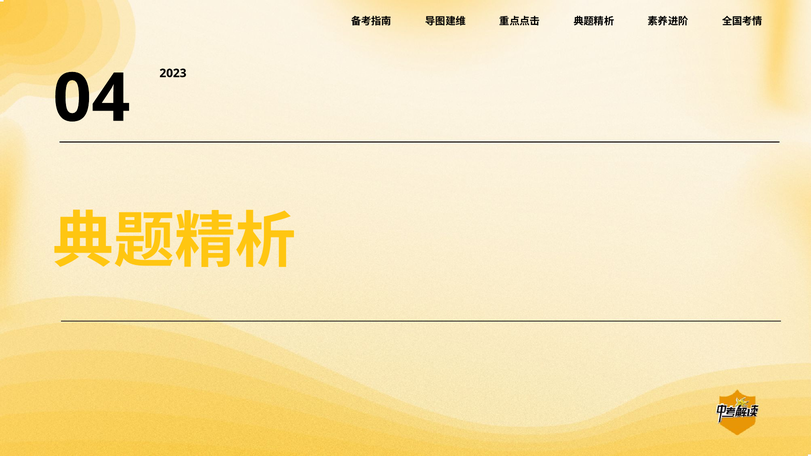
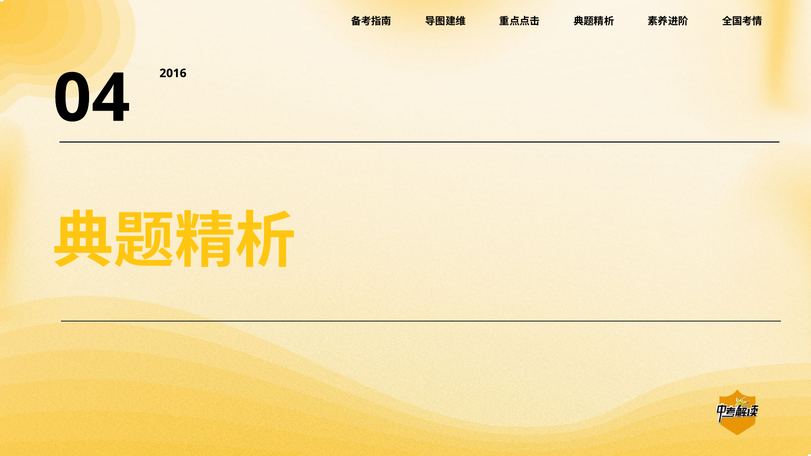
2023: 2023 -> 2016
